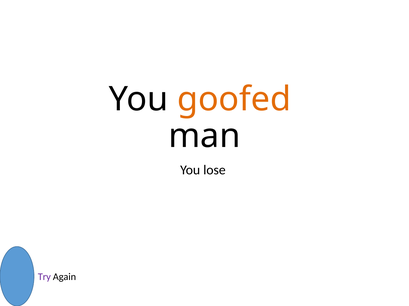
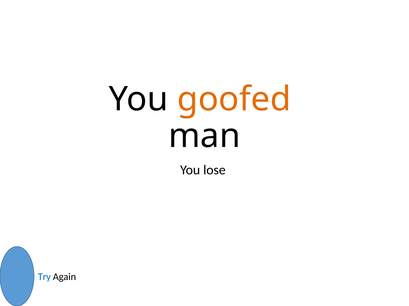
Try colour: purple -> blue
